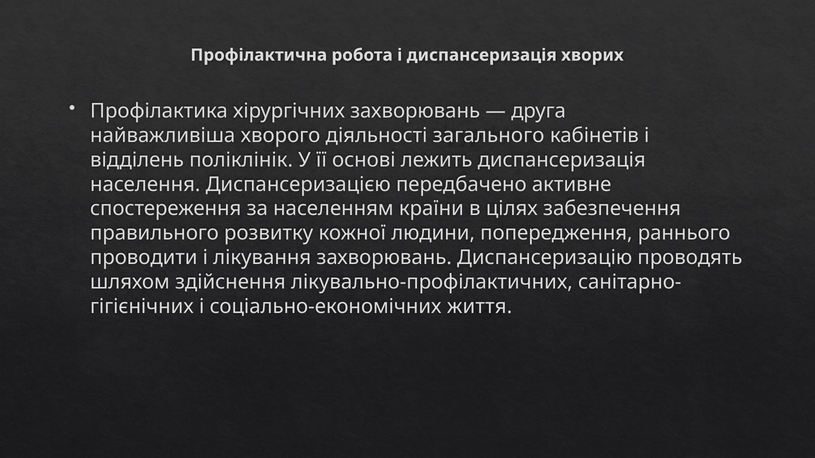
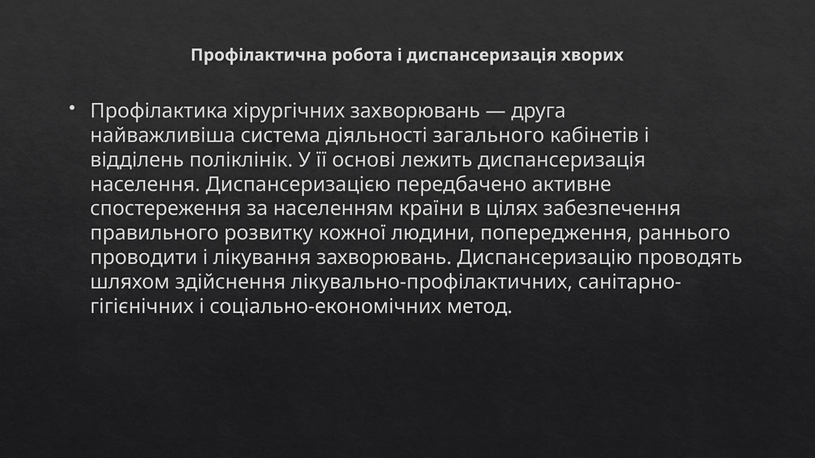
хворого: хворого -> система
життя: життя -> метод
